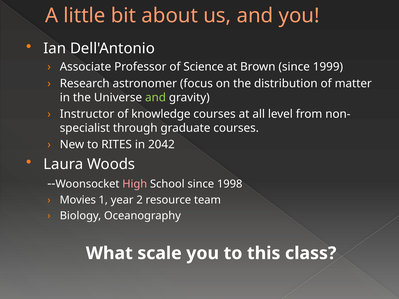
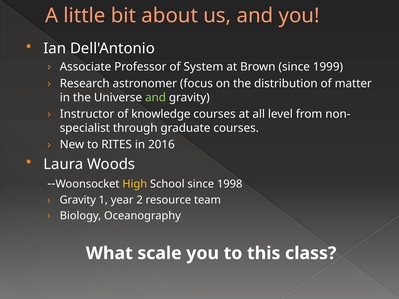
Science: Science -> System
2042: 2042 -> 2016
High colour: pink -> yellow
Movies at (78, 200): Movies -> Gravity
